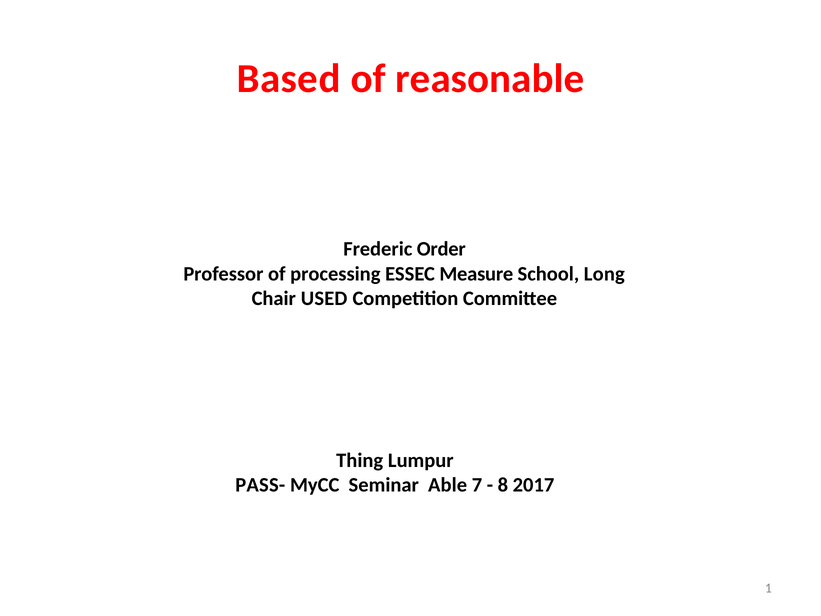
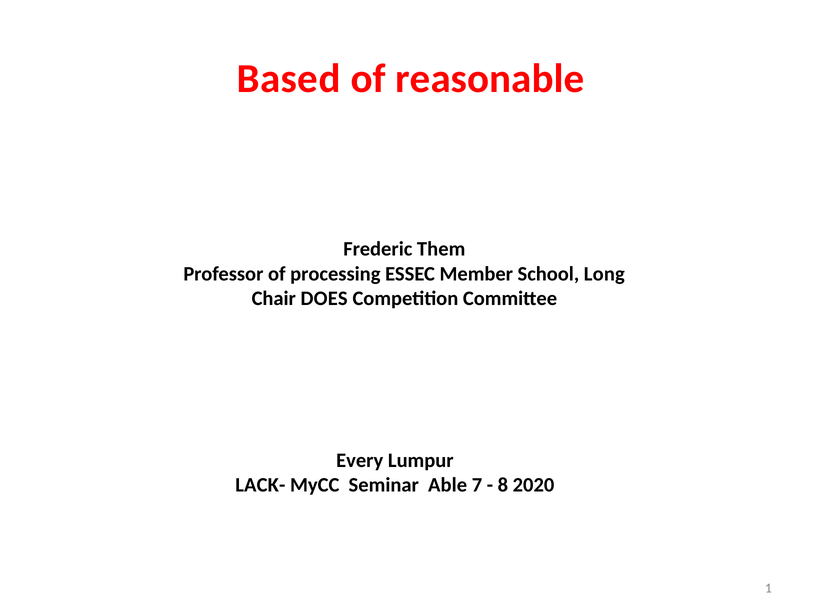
Order: Order -> Them
Measure: Measure -> Member
USED: USED -> DOES
Thing: Thing -> Every
PASS-: PASS- -> LACK-
2017: 2017 -> 2020
